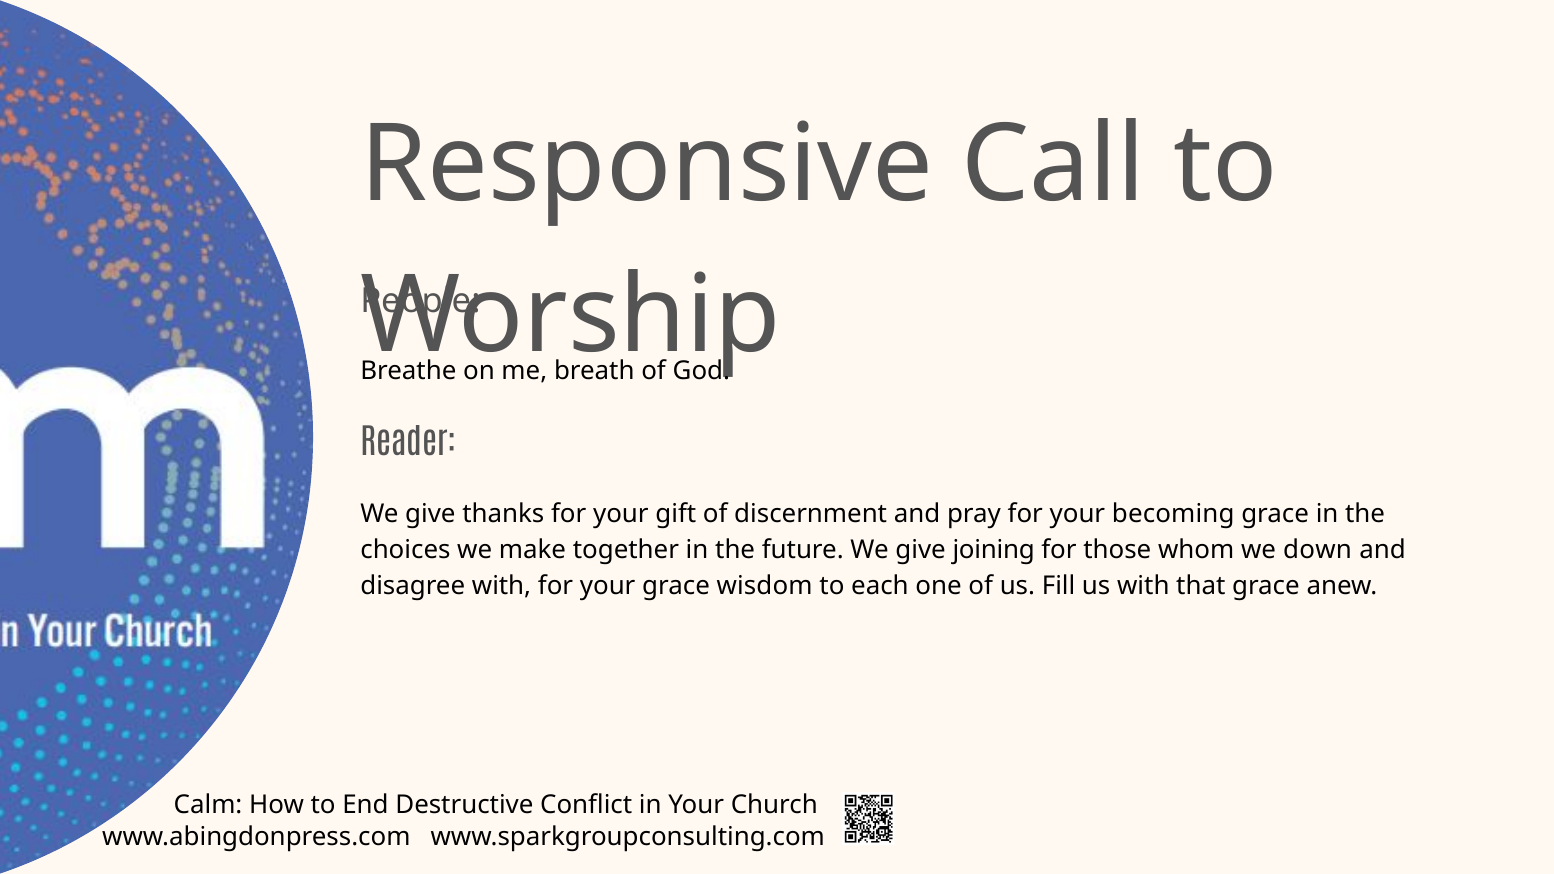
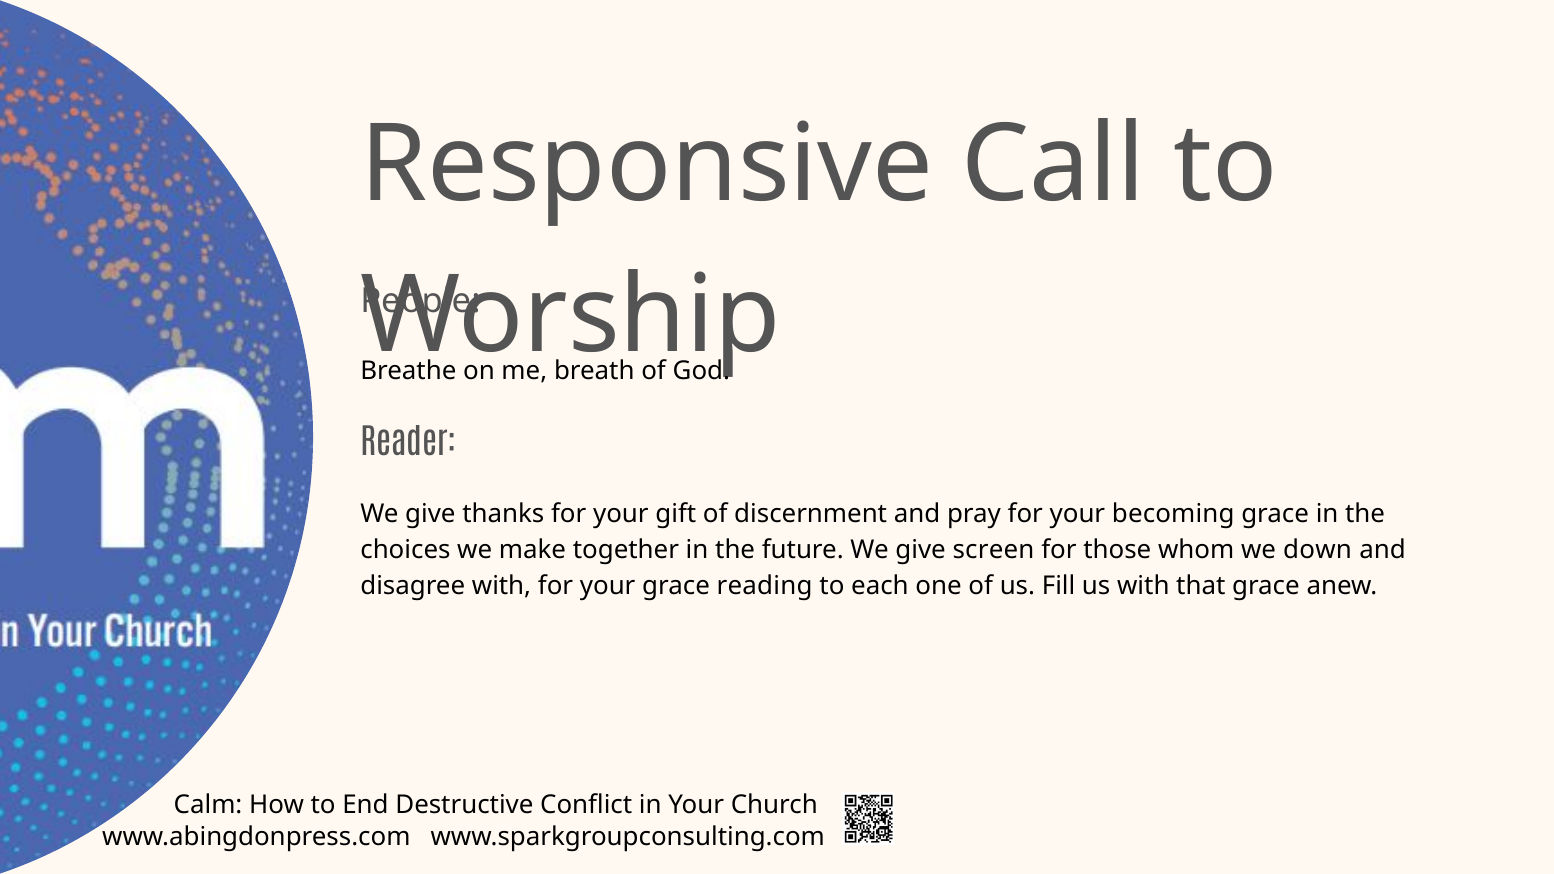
joining: joining -> screen
wisdom: wisdom -> reading
